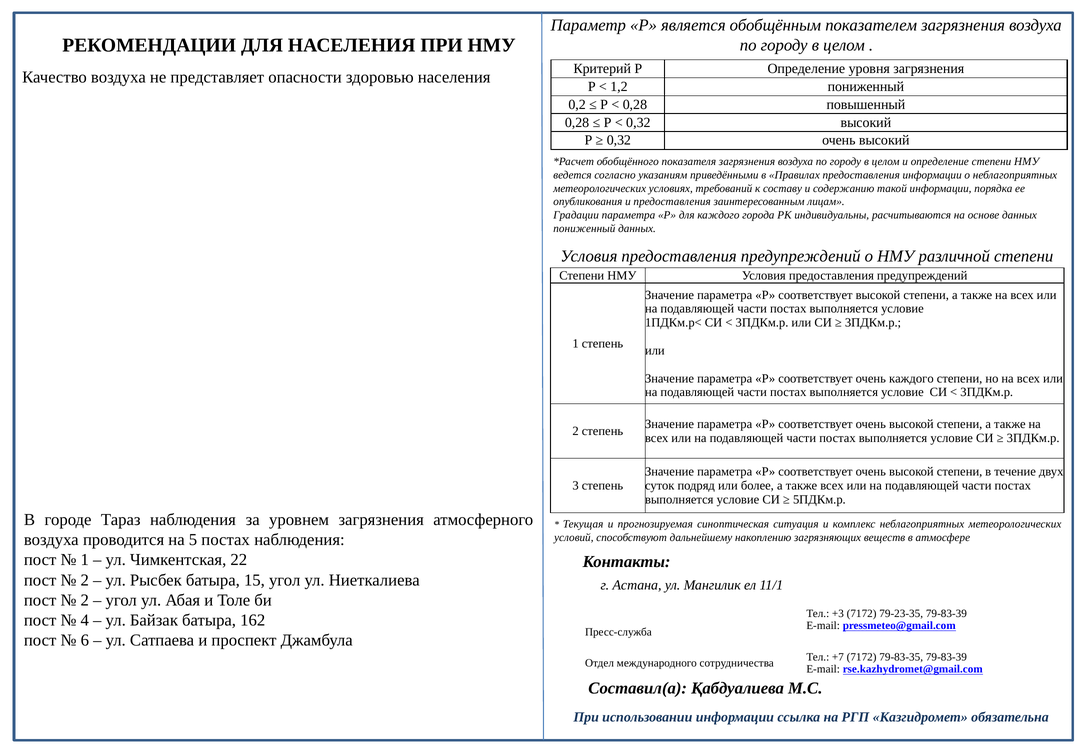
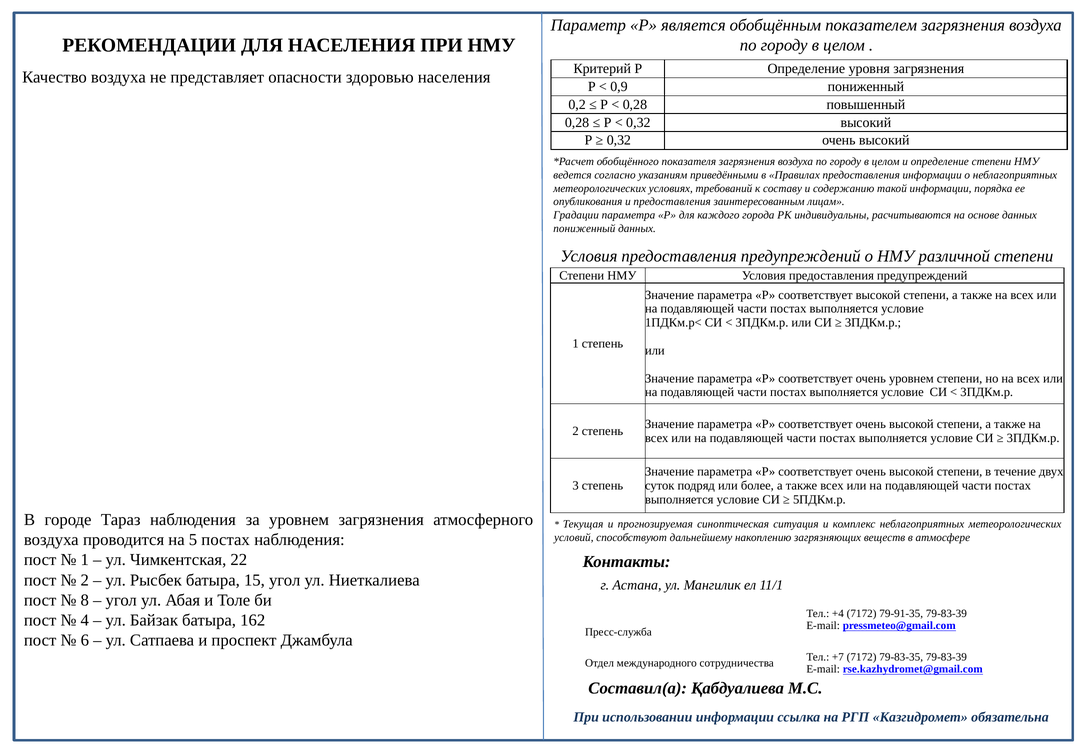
1,2: 1,2 -> 0,9
очень каждого: каждого -> уровнем
2 at (85, 600): 2 -> 8
+3: +3 -> +4
79-23-35: 79-23-35 -> 79-91-35
